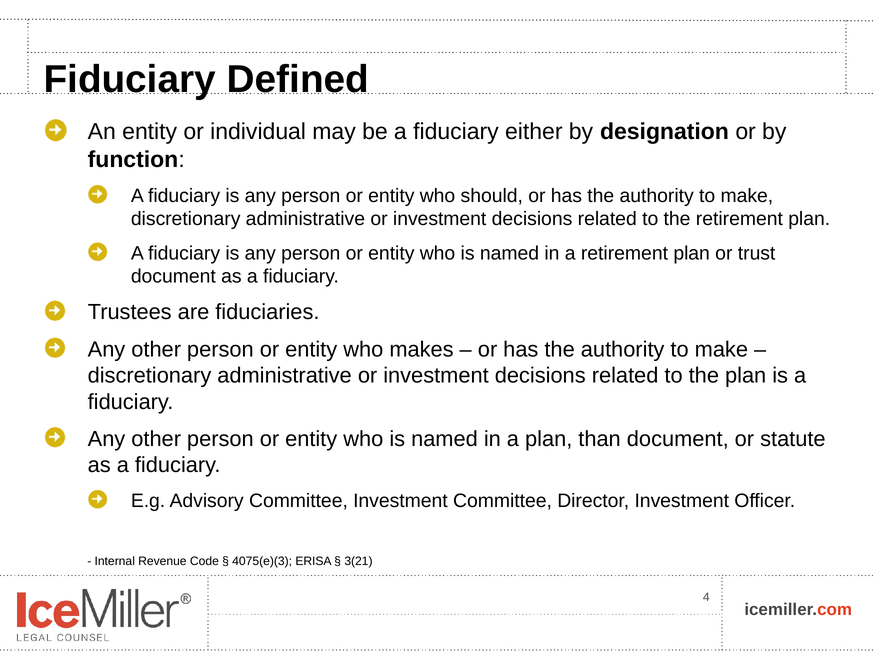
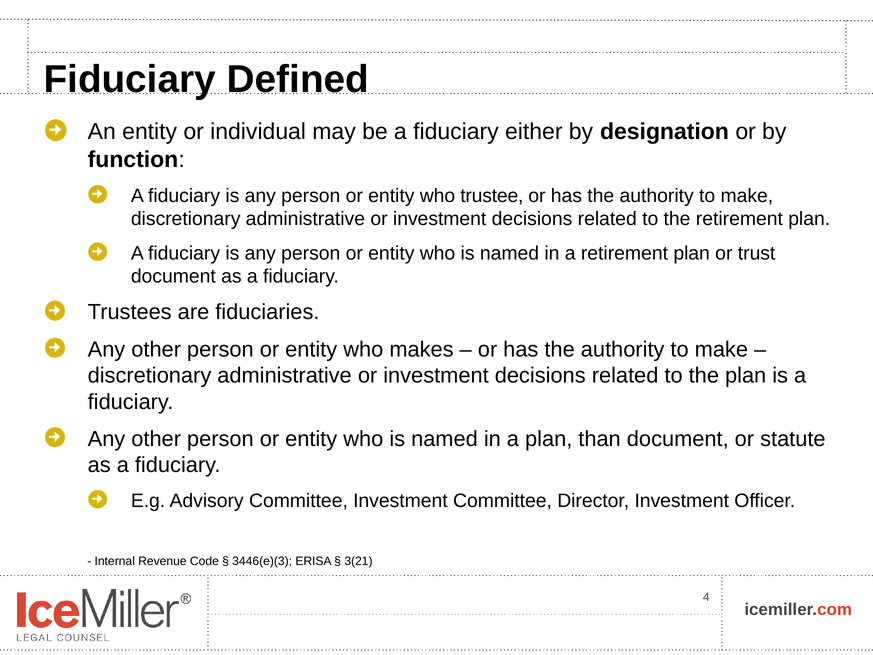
should: should -> trustee
4075(e)(3: 4075(e)(3 -> 3446(e)(3
